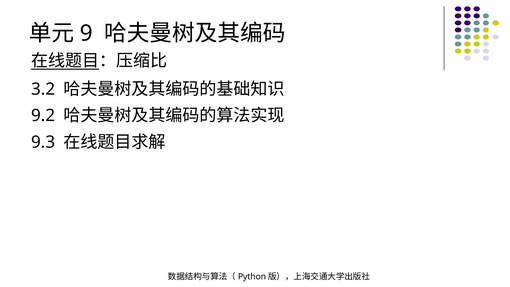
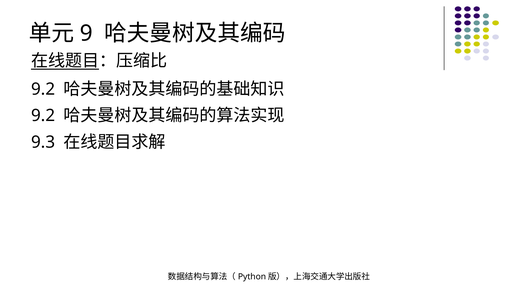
3.2 at (43, 89): 3.2 -> 9.2
